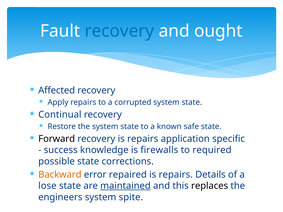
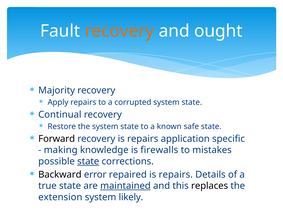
recovery at (119, 31) colour: blue -> orange
Affected: Affected -> Majority
success: success -> making
required: required -> mistakes
state at (88, 162) underline: none -> present
Backward colour: orange -> black
lose: lose -> true
engineers: engineers -> extension
spite: spite -> likely
